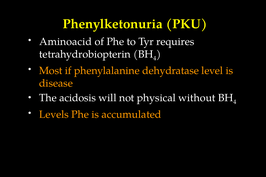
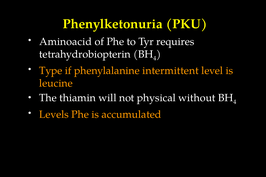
Most: Most -> Type
dehydratase: dehydratase -> intermittent
disease: disease -> leucine
acidosis: acidosis -> thiamin
